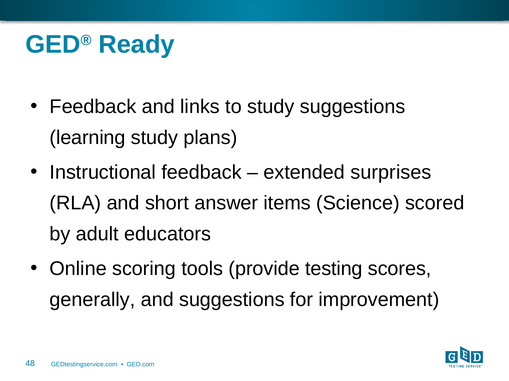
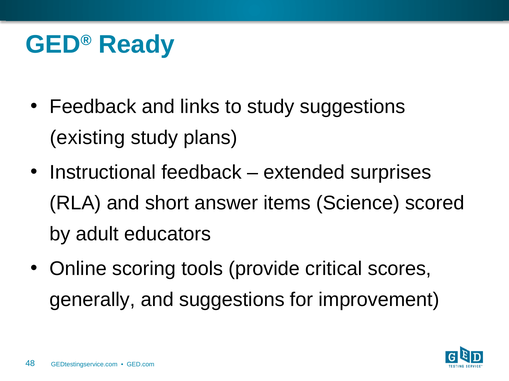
learning: learning -> existing
testing: testing -> critical
